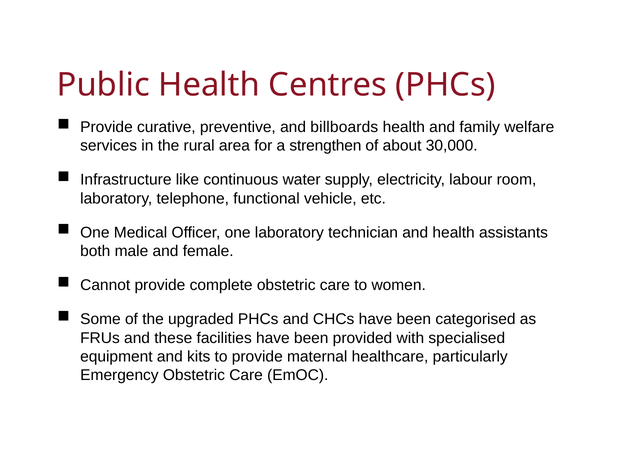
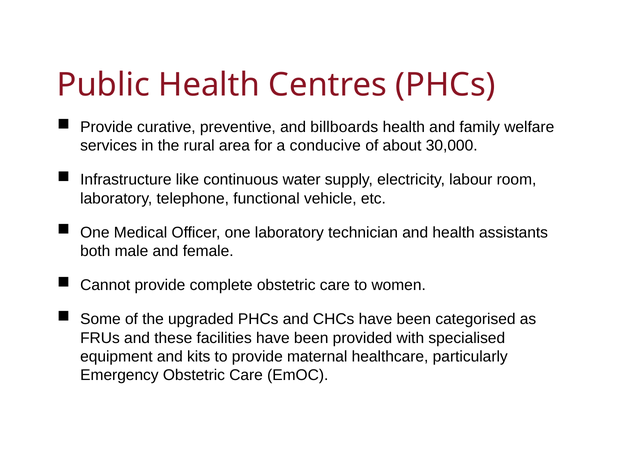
strengthen: strengthen -> conducive
